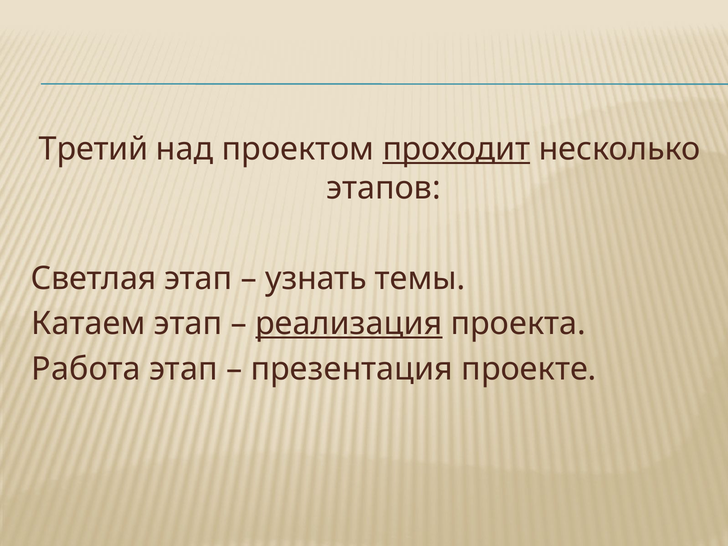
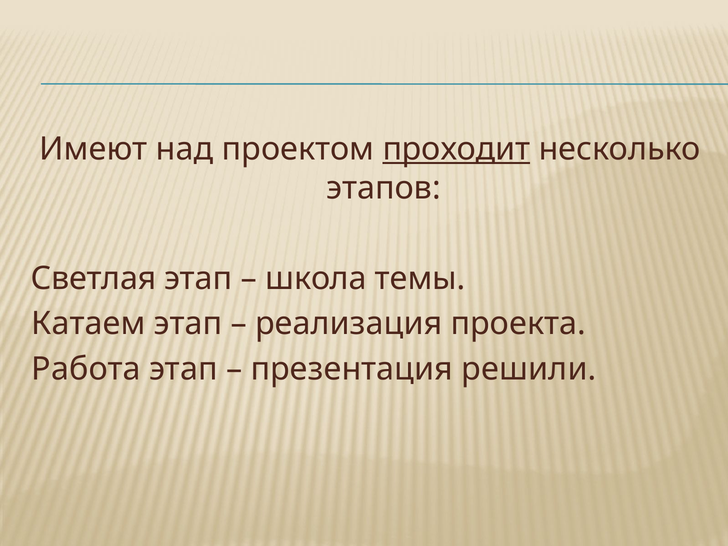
Третий: Третий -> Имеют
узнать: узнать -> школа
реализация underline: present -> none
проекте: проекте -> решили
